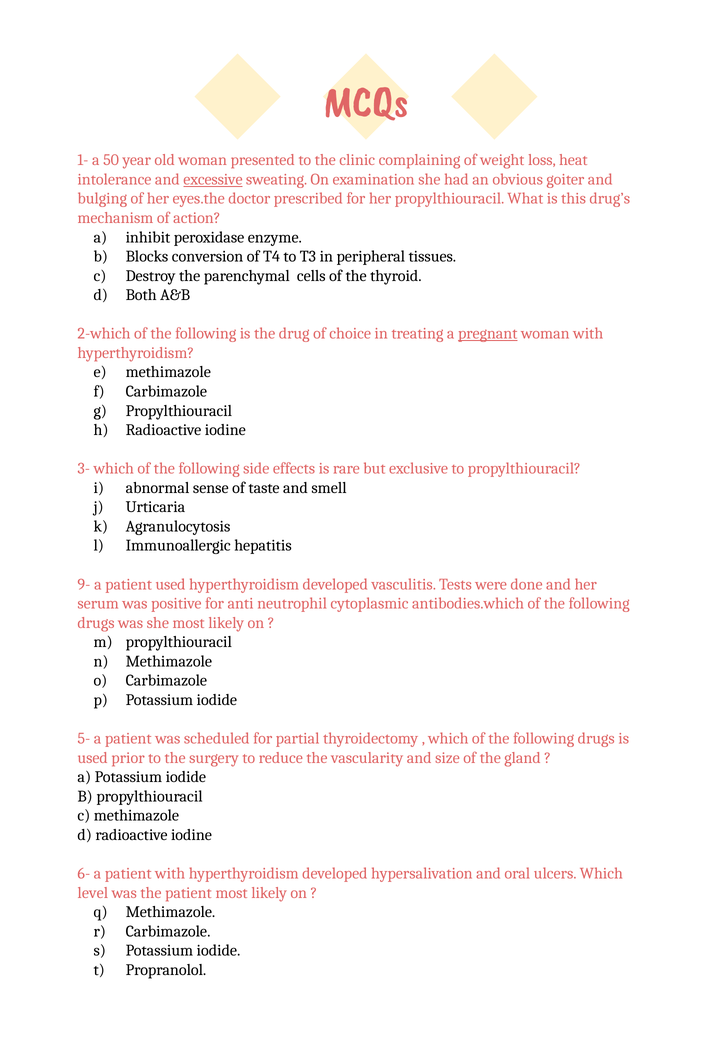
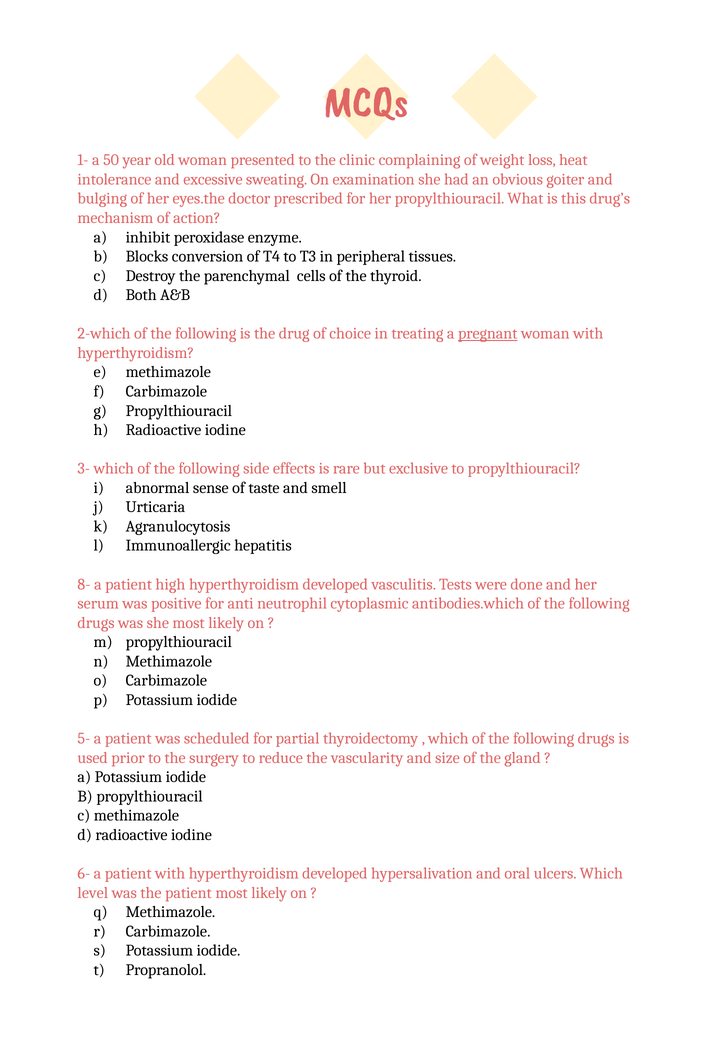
excessive underline: present -> none
9-: 9- -> 8-
patient used: used -> high
